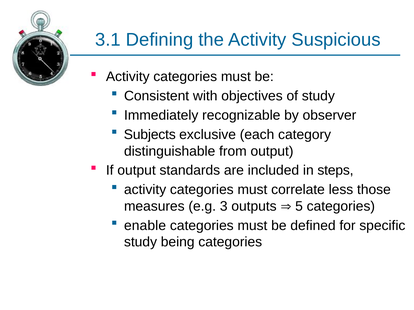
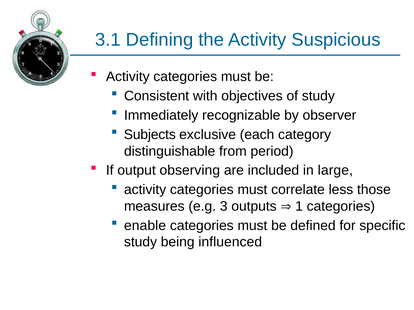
from output: output -> period
standards: standards -> observing
steps: steps -> large
5: 5 -> 1
being categories: categories -> influenced
